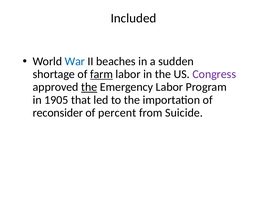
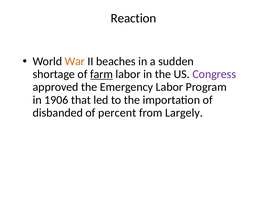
Included: Included -> Reaction
War colour: blue -> orange
the at (89, 87) underline: present -> none
1905: 1905 -> 1906
reconsider: reconsider -> disbanded
Suicide: Suicide -> Largely
